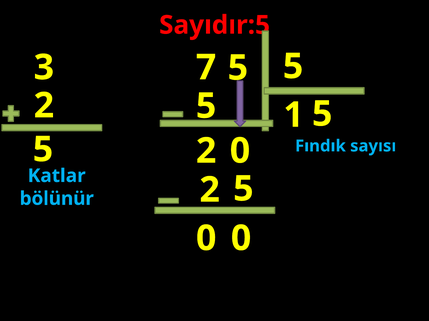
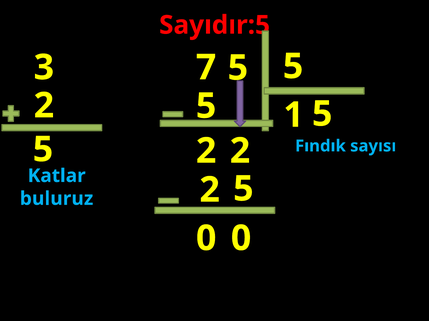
0 at (240, 151): 0 -> 2
bölünür: bölünür -> buluruz
